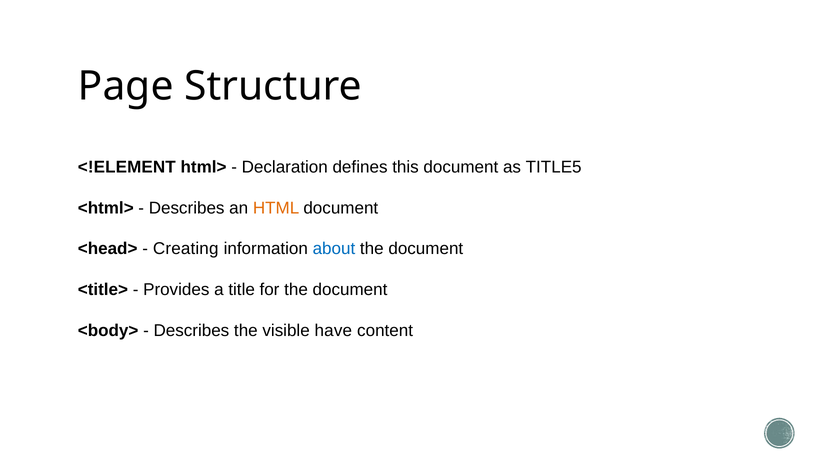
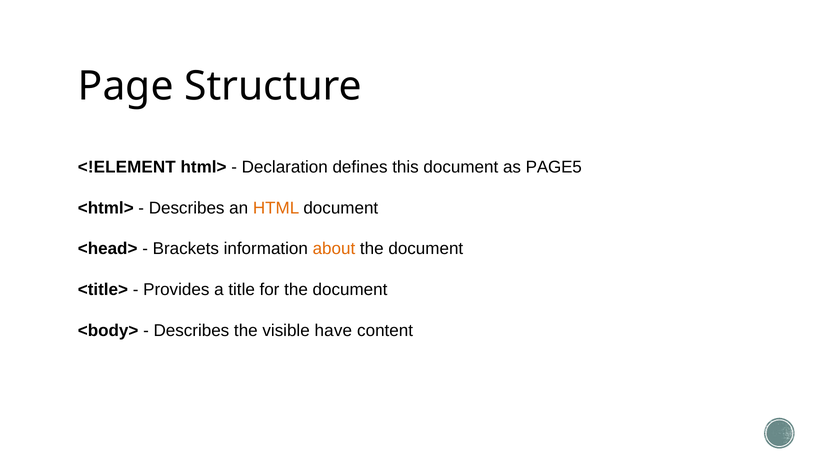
TITLE5: TITLE5 -> PAGE5
Creating: Creating -> Brackets
about colour: blue -> orange
